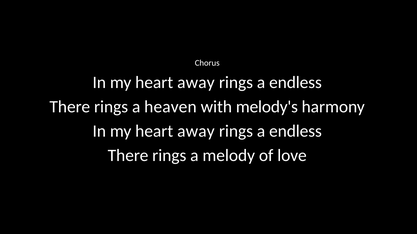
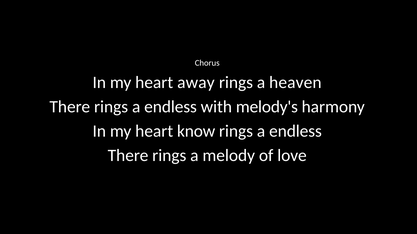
endless at (295, 83): endless -> heaven
There rings a heaven: heaven -> endless
away at (196, 131): away -> know
